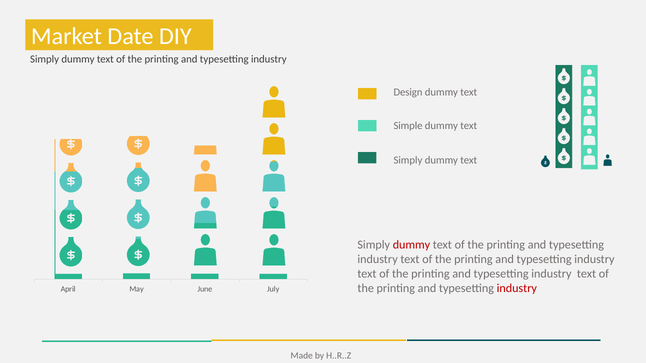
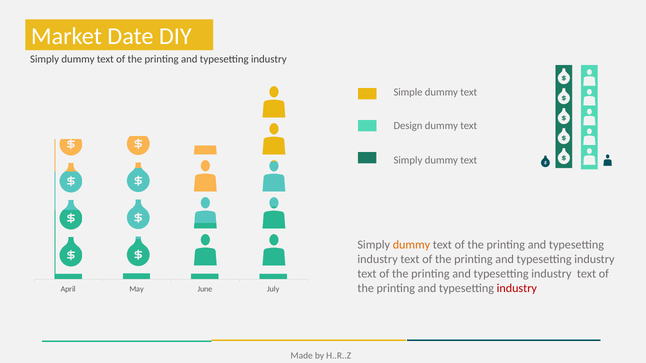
Design: Design -> Simple
Simple: Simple -> Design
dummy at (411, 245) colour: red -> orange
